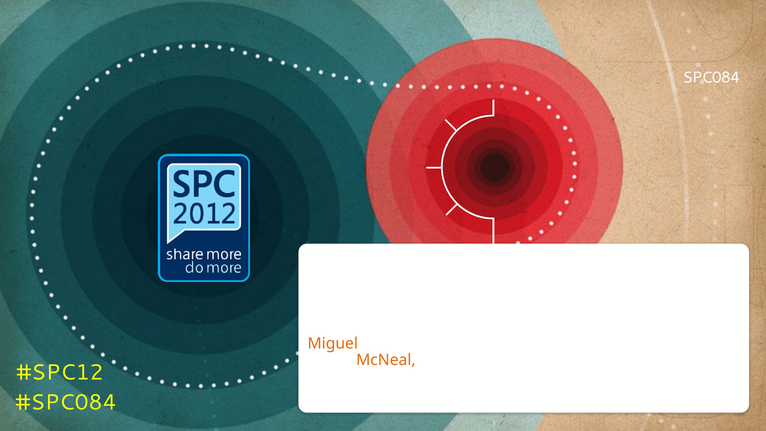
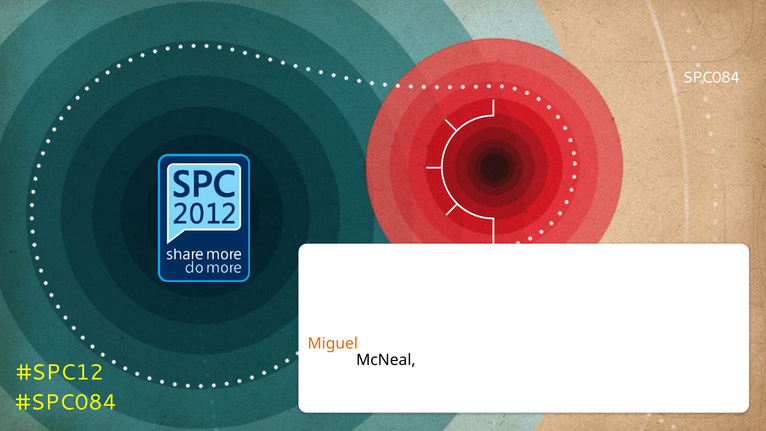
McNeal colour: orange -> black
